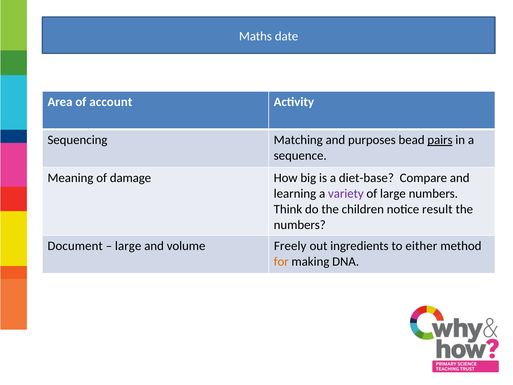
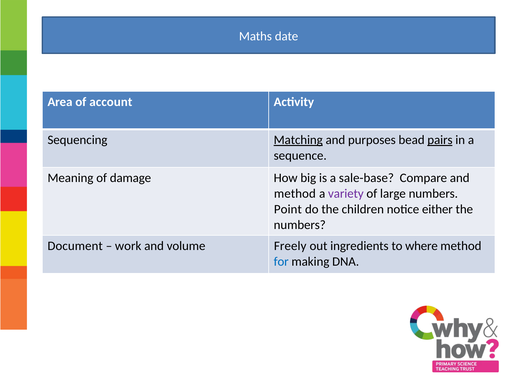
Matching underline: none -> present
diet-base: diet-base -> sale-base
learning at (295, 194): learning -> method
Think: Think -> Point
result: result -> either
large at (128, 246): large -> work
either: either -> where
for colour: orange -> blue
